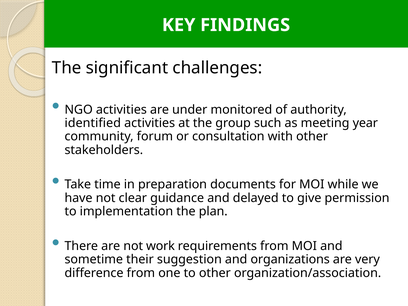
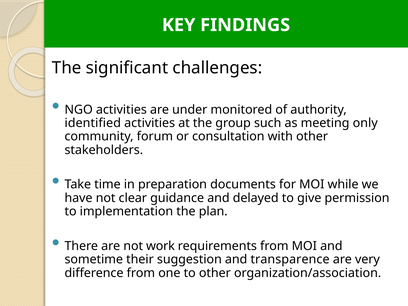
year: year -> only
organizations: organizations -> transparence
